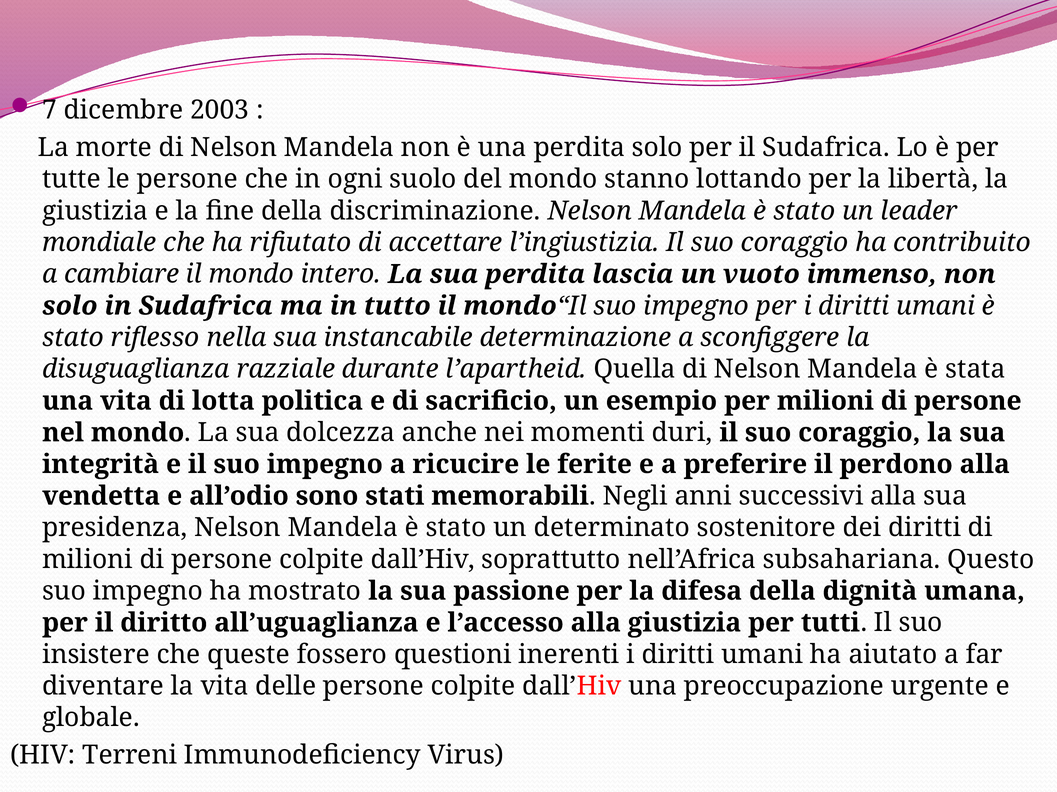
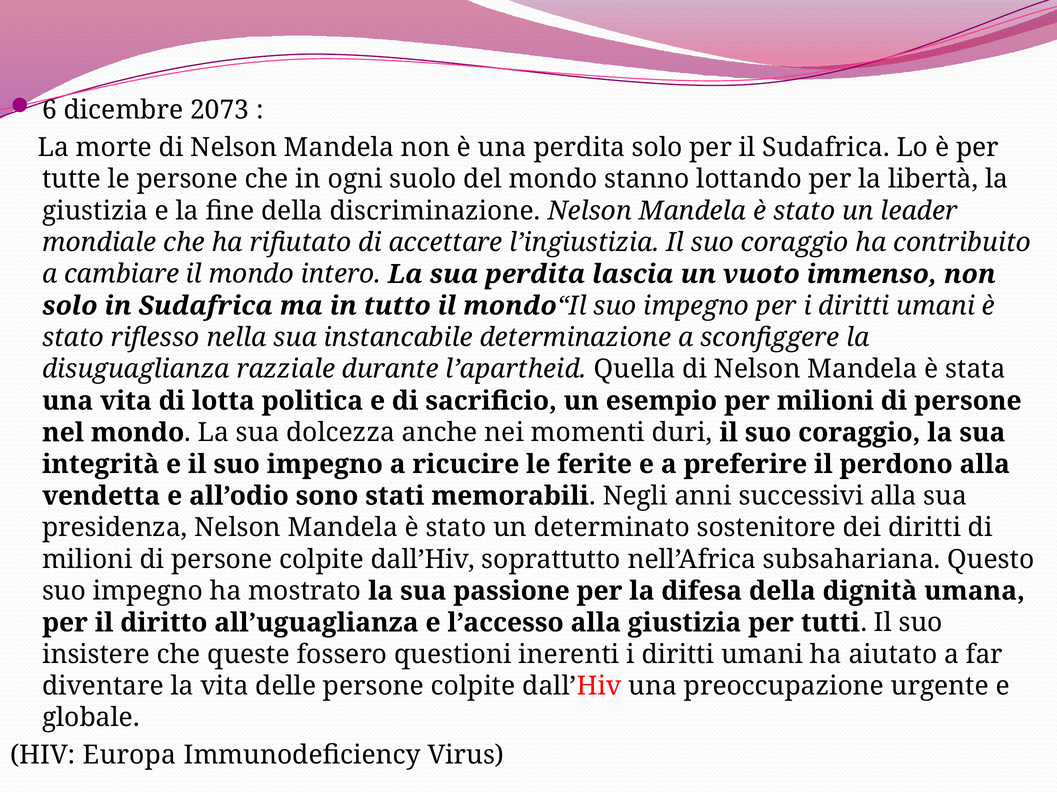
7: 7 -> 6
2003: 2003 -> 2073
Terreni: Terreni -> Europa
